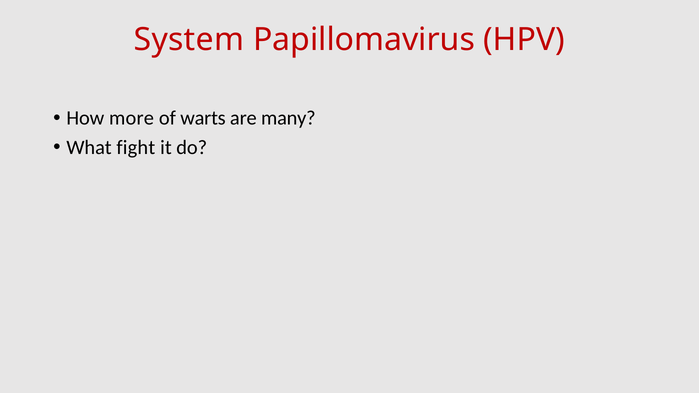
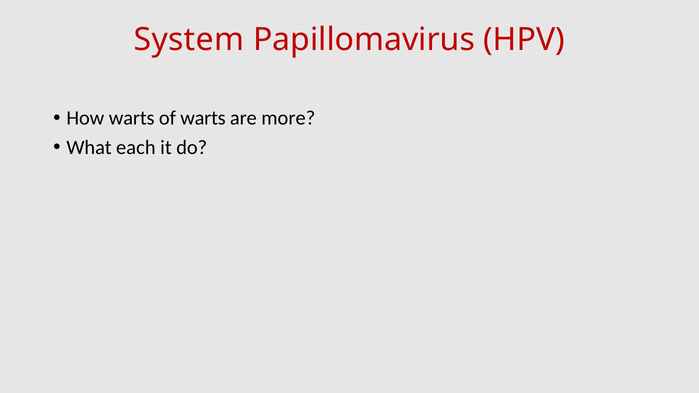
How more: more -> warts
many: many -> more
fight: fight -> each
